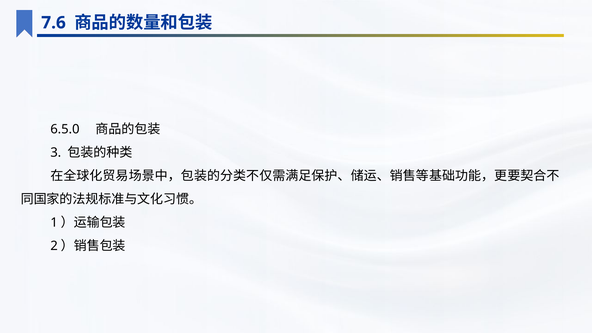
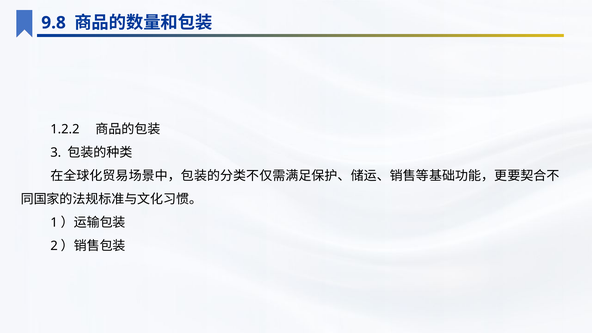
7.6: 7.6 -> 9.8
6.5.0: 6.5.0 -> 1.2.2
